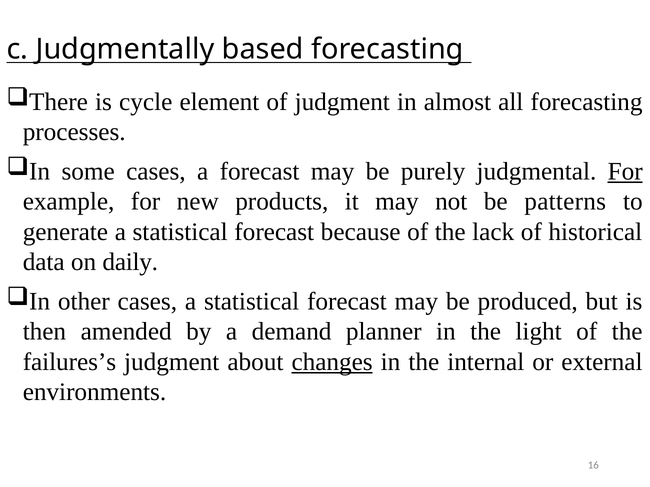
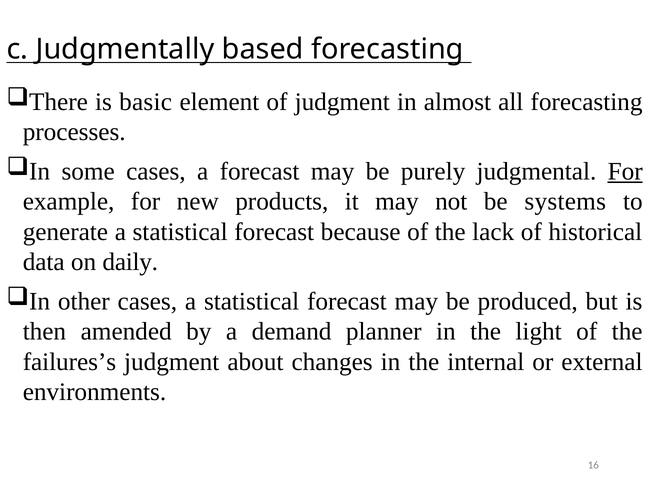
cycle: cycle -> basic
patterns: patterns -> systems
changes underline: present -> none
